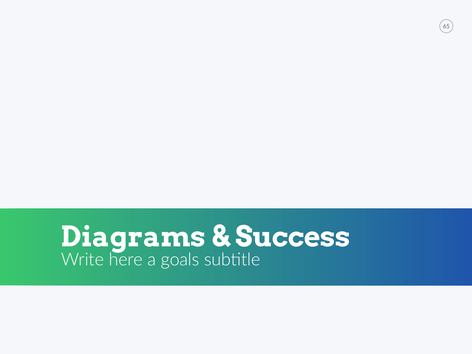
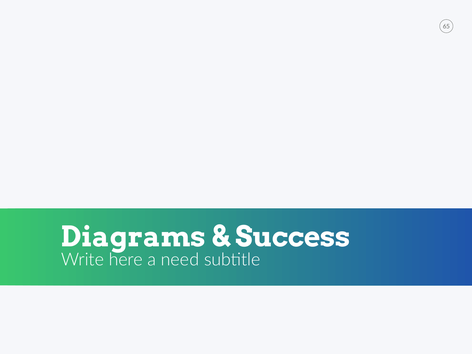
goals: goals -> need
